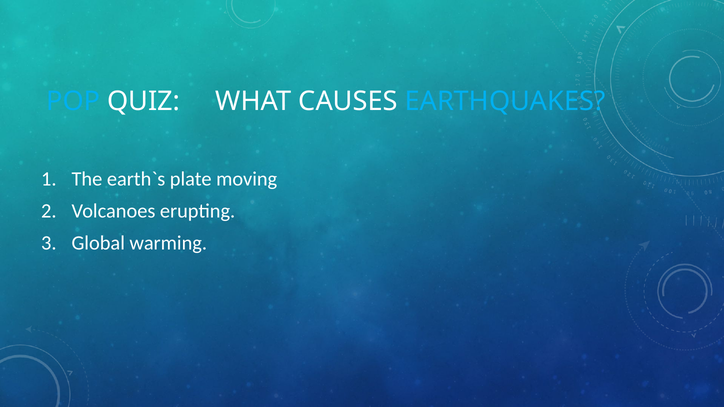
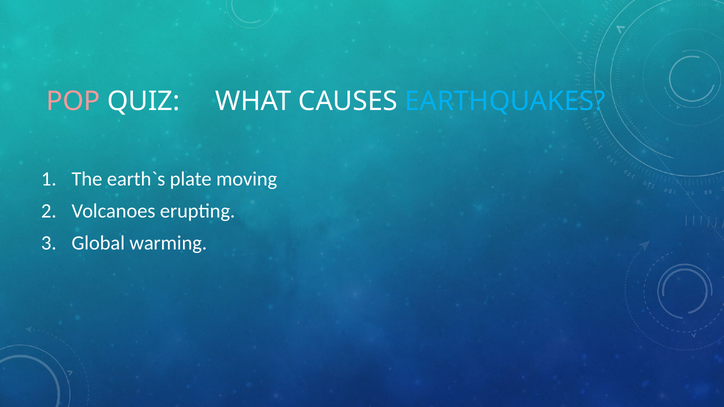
POP colour: light blue -> pink
